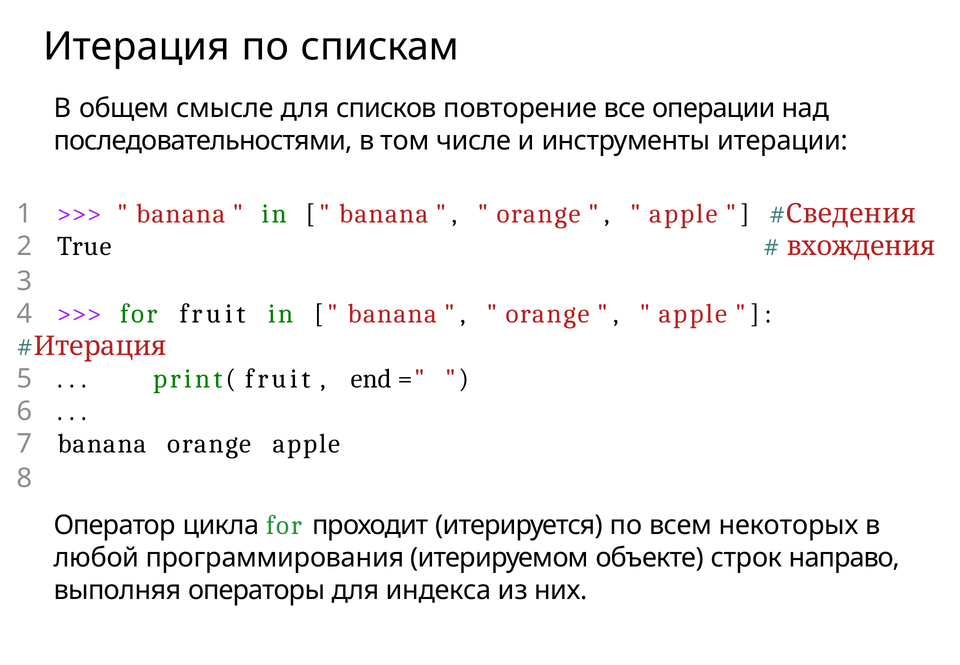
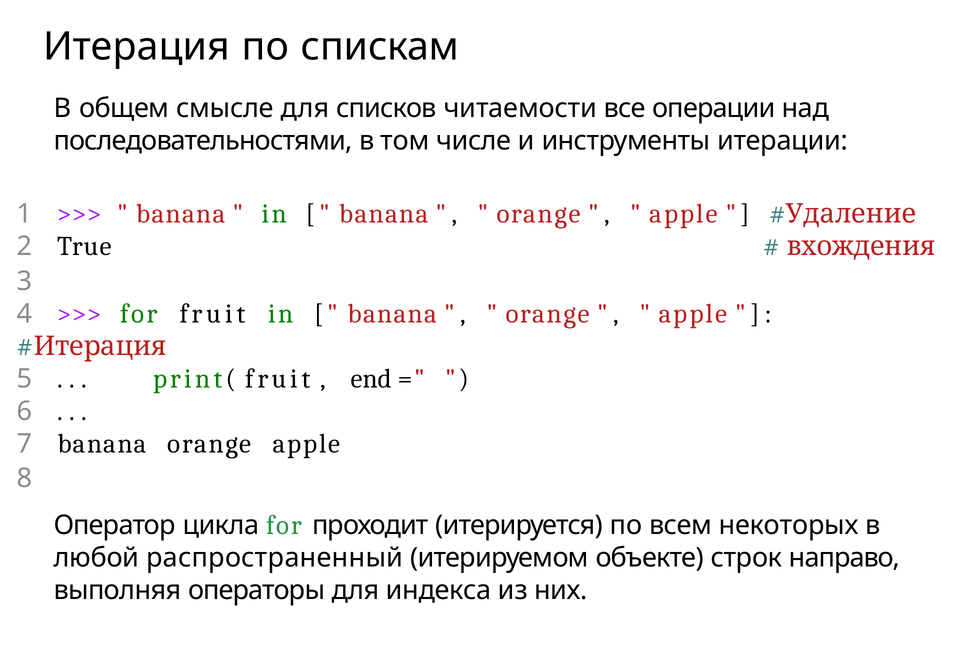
повторение: повторение -> читаемости
Сведения: Сведения -> Удаление
программирования: программирования -> распространенный
